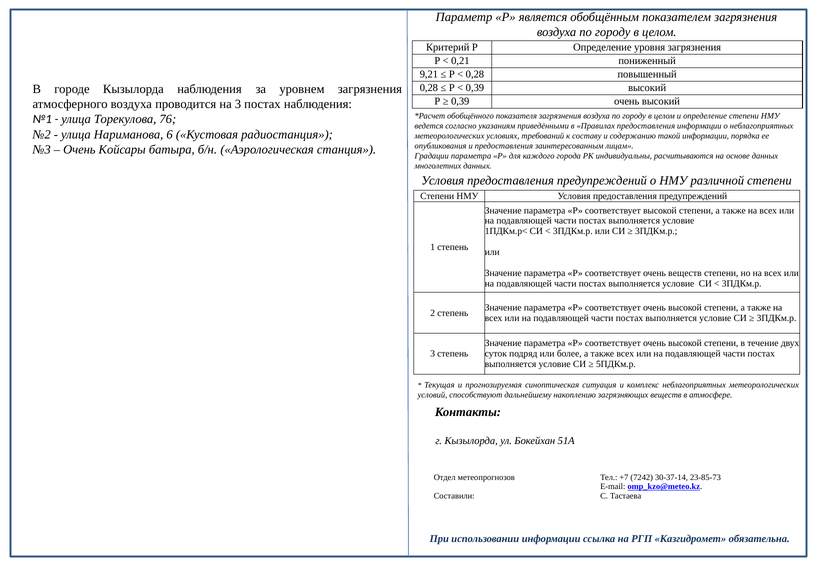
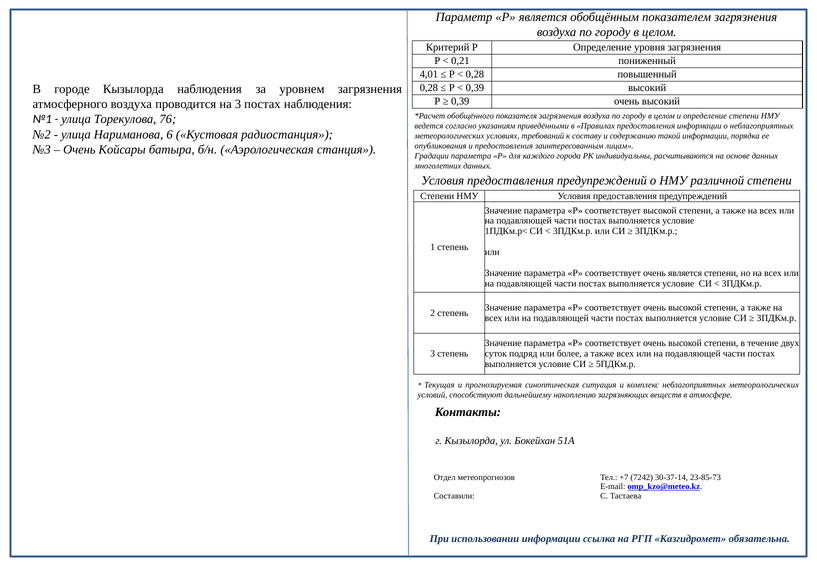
9,21: 9,21 -> 4,01
очень веществ: веществ -> является
